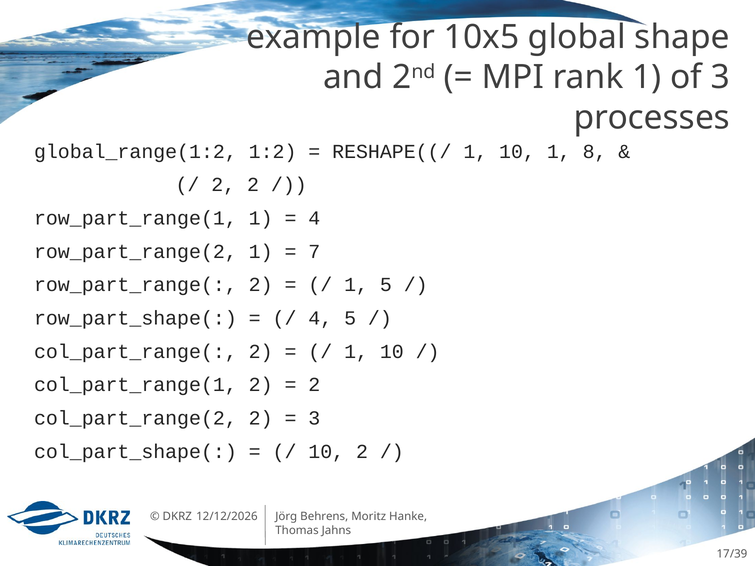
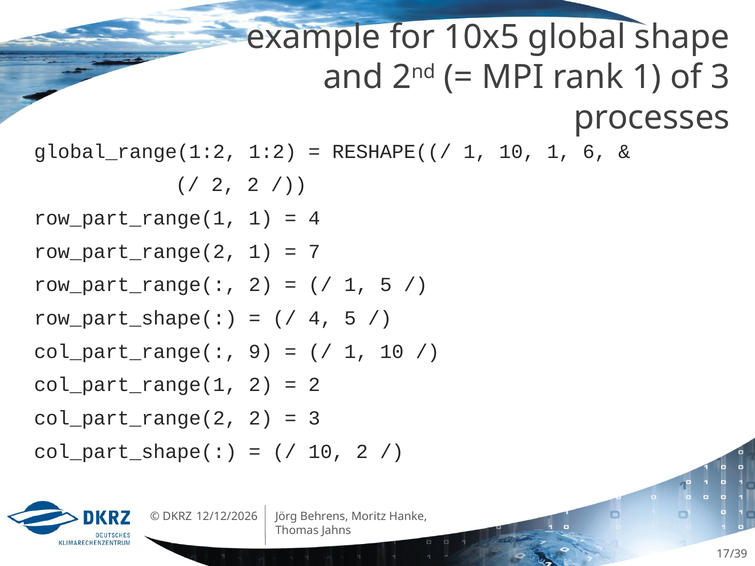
8: 8 -> 6
col_part_range( 2: 2 -> 9
